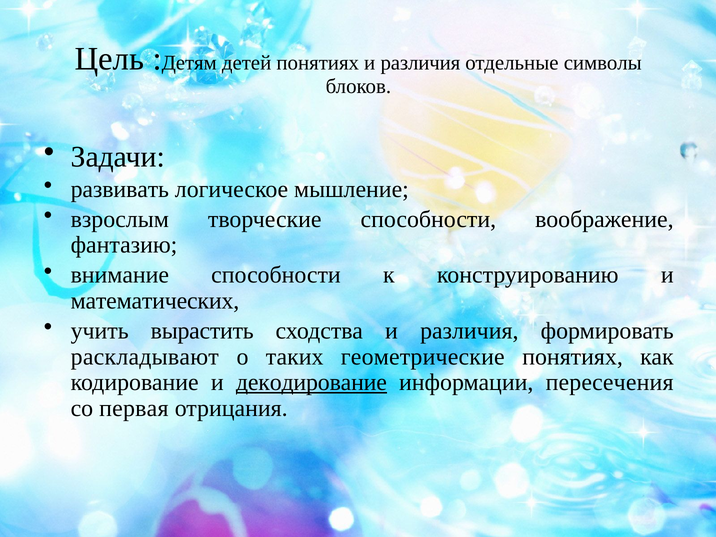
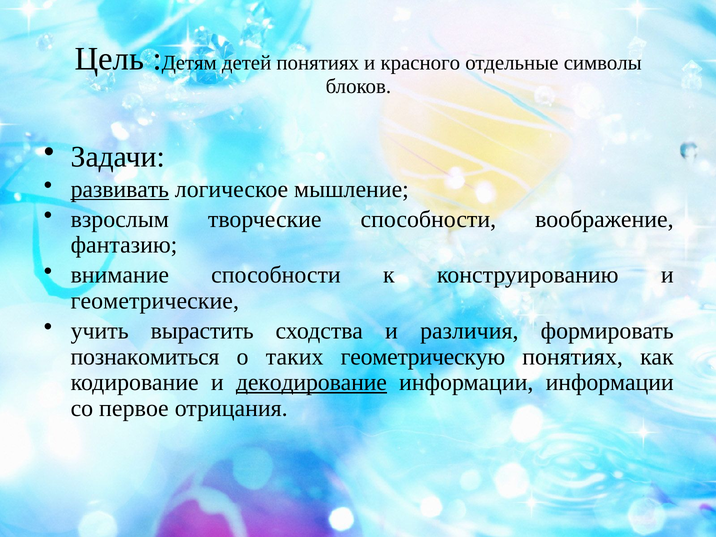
различия at (420, 63): различия -> красного
развивать underline: none -> present
математических: математических -> геометрические
раскладывают: раскладывают -> познакомиться
геометрические: геометрические -> геометрическую
информации пересечения: пересечения -> информации
первая: первая -> первое
